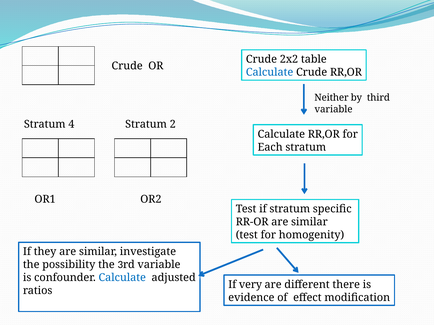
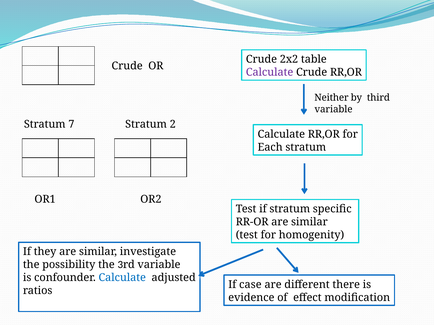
Calculate at (270, 72) colour: blue -> purple
4: 4 -> 7
very: very -> case
